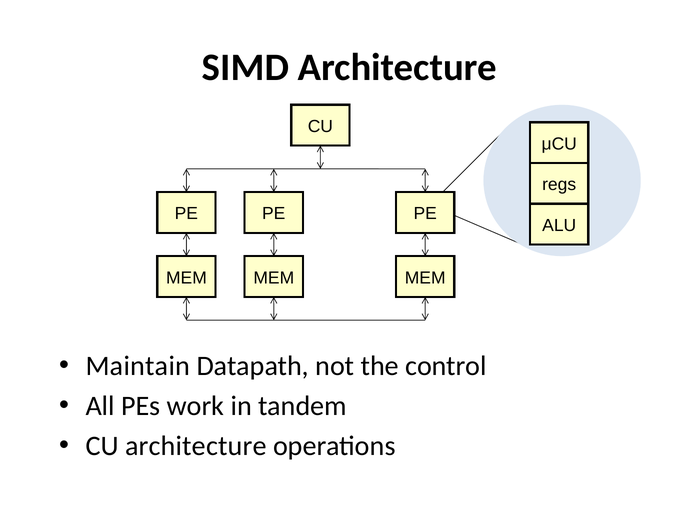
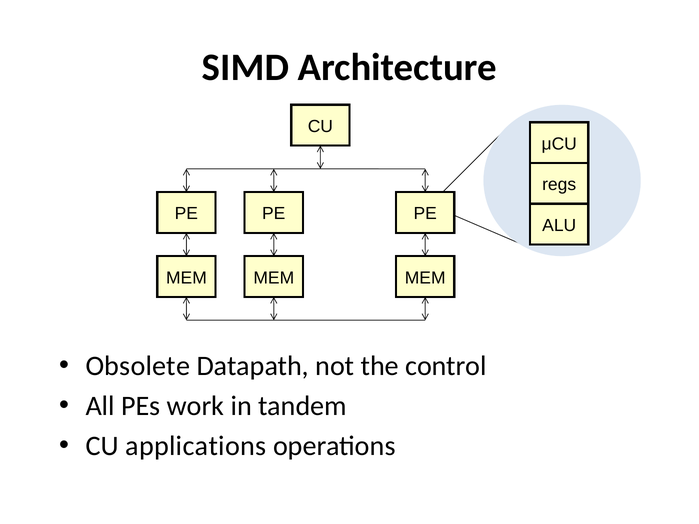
Maintain: Maintain -> Obsolete
CU architecture: architecture -> applications
